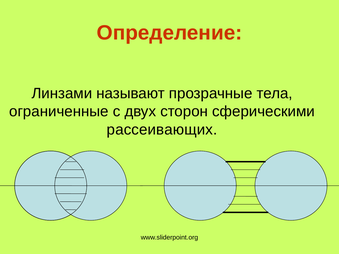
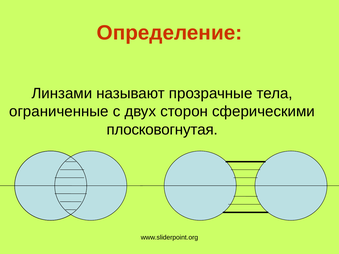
рассеивающих: рассеивающих -> плосковогнутая
